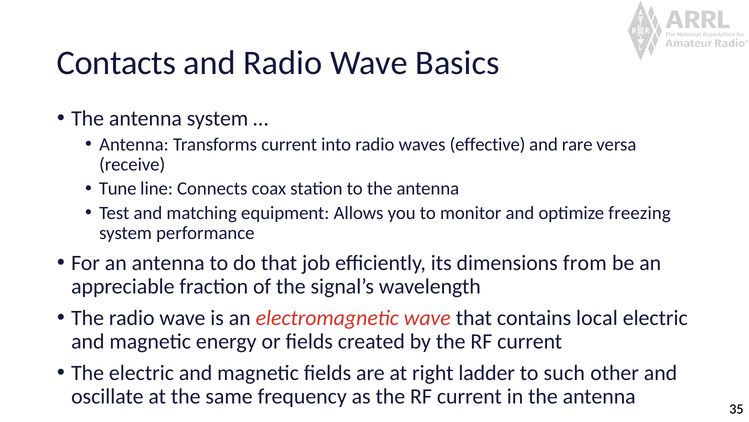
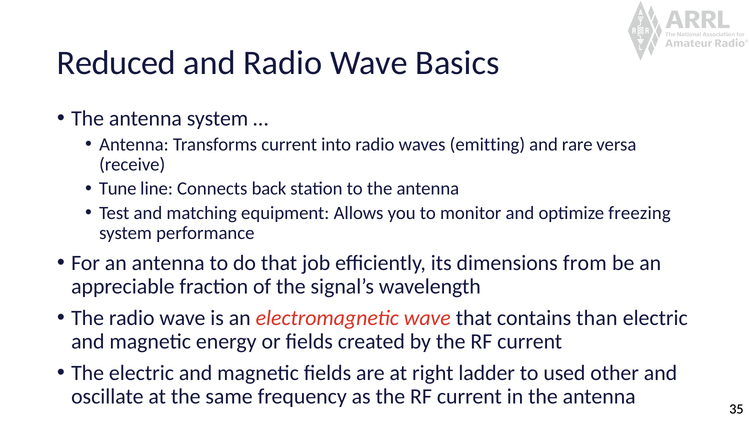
Contacts: Contacts -> Reduced
effective: effective -> emitting
coax: coax -> back
local: local -> than
such: such -> used
